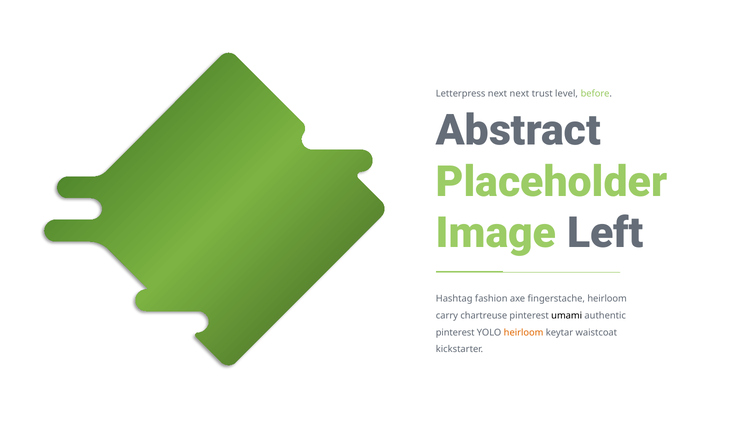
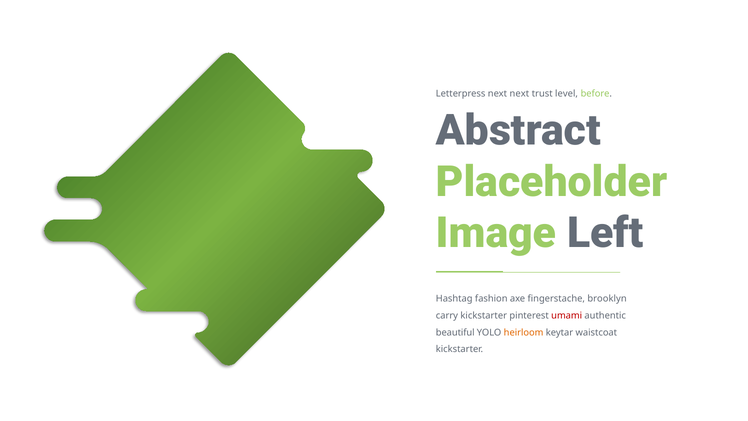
fingerstache heirloom: heirloom -> brooklyn
carry chartreuse: chartreuse -> kickstarter
umami colour: black -> red
pinterest at (455, 332): pinterest -> beautiful
